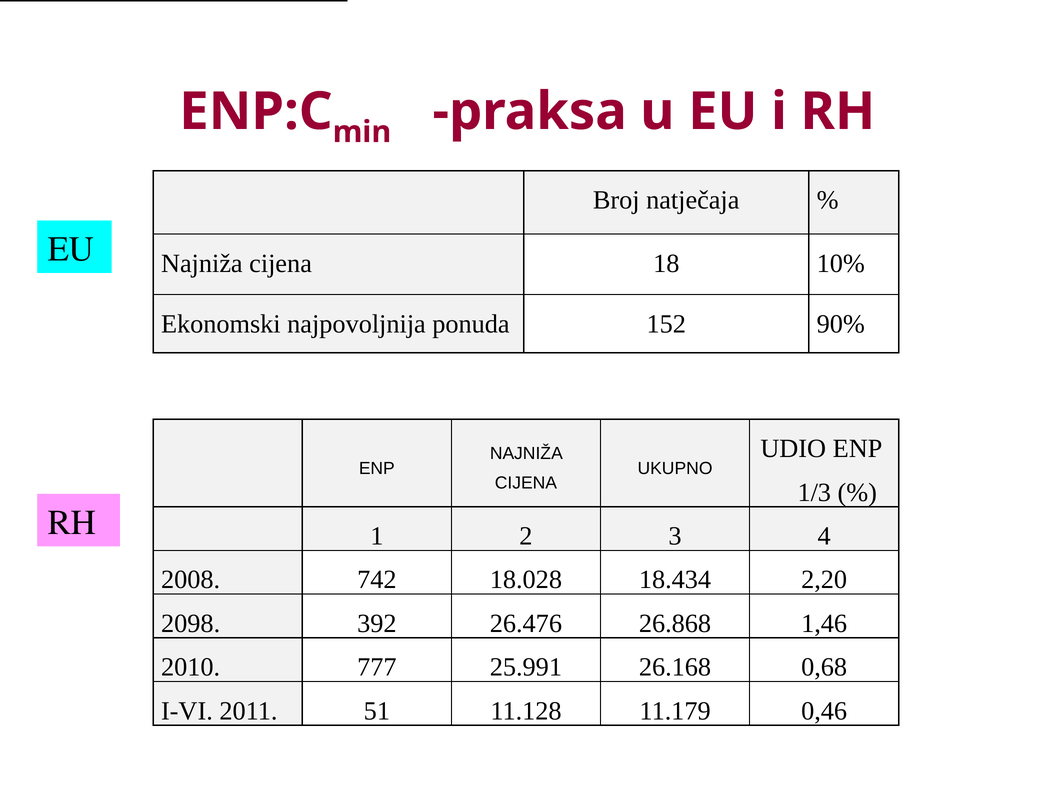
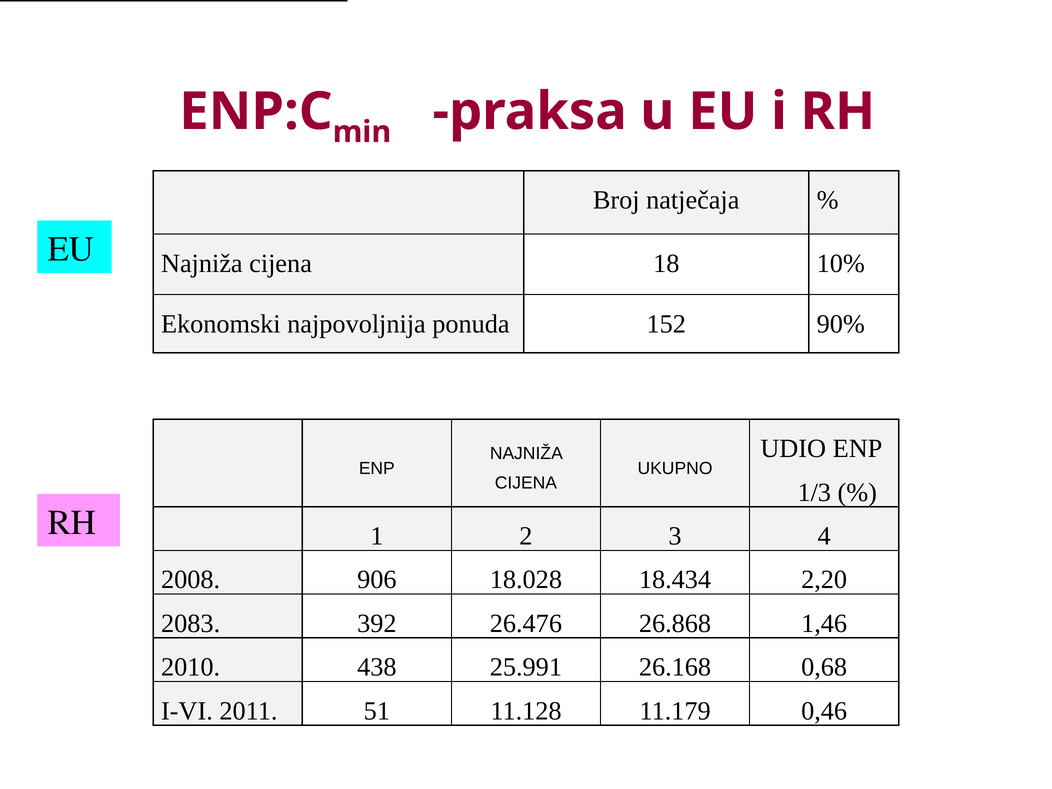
742: 742 -> 906
2098: 2098 -> 2083
777: 777 -> 438
